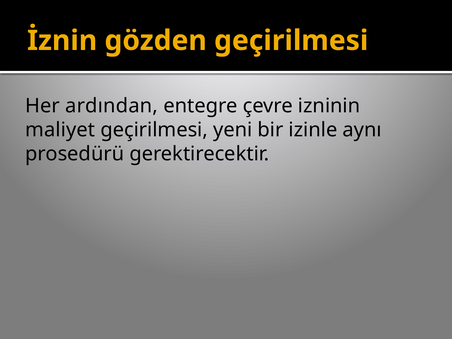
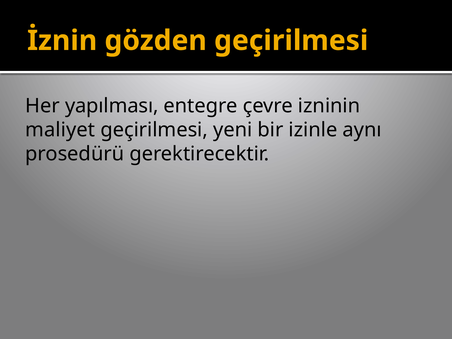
ardından: ardından -> yapılması
